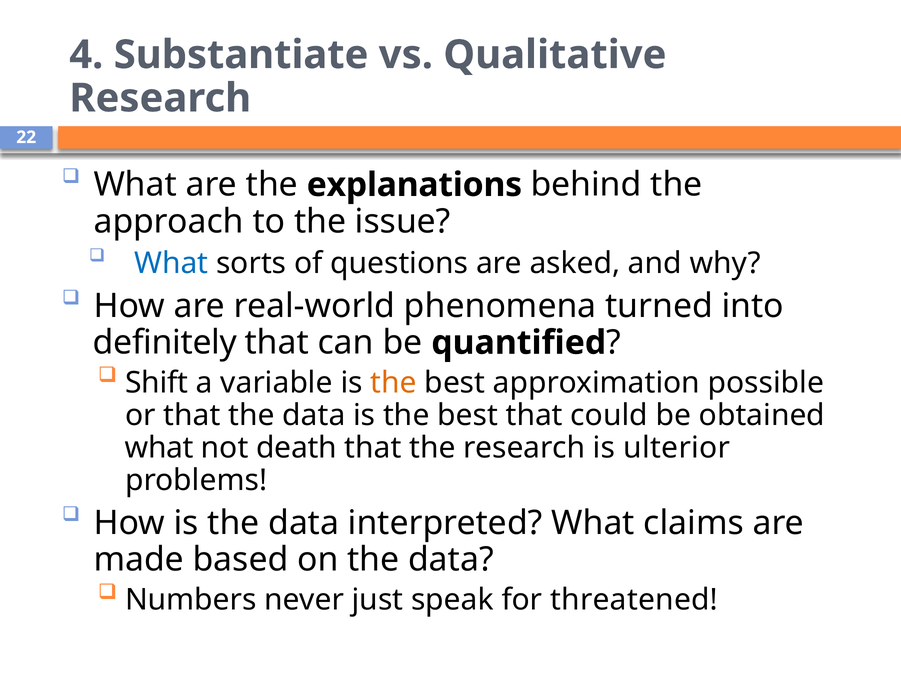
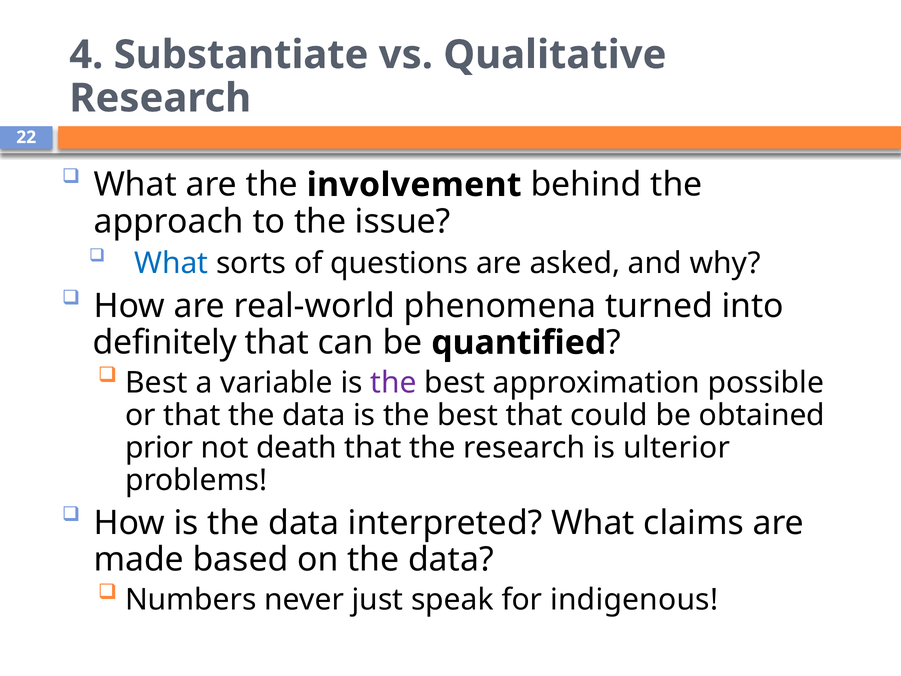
explanations: explanations -> involvement
Shift at (157, 383): Shift -> Best
the at (394, 383) colour: orange -> purple
what at (159, 448): what -> prior
threatened: threatened -> indigenous
